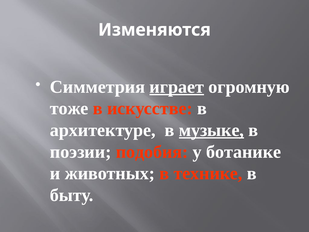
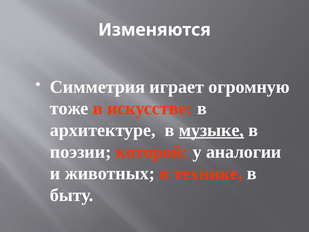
играет underline: present -> none
подобия: подобия -> которой
ботанике: ботанике -> аналогии
